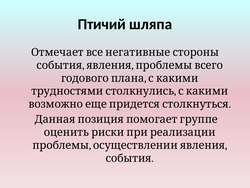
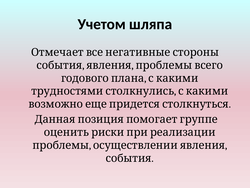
Птичий: Птичий -> Учетом
